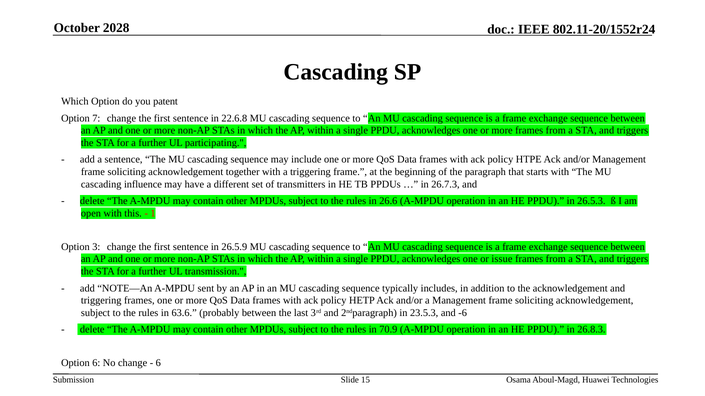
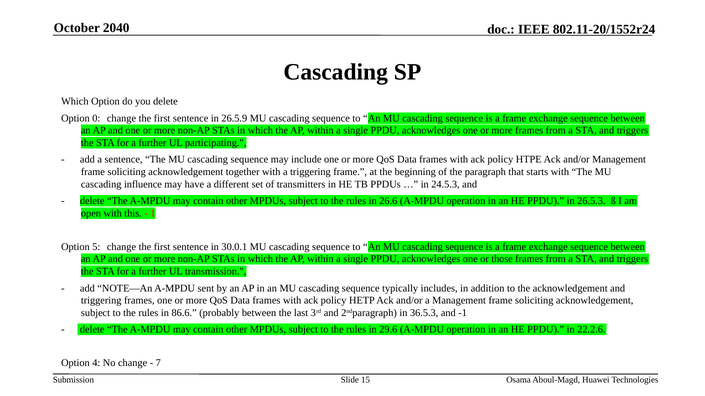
2028: 2028 -> 2040
you patent: patent -> delete
7: 7 -> 0
22.6.8: 22.6.8 -> 26.5.9
26.7.3: 26.7.3 -> 24.5.3
3: 3 -> 5
26.5.9: 26.5.9 -> 30.0.1
issue: issue -> those
63.6: 63.6 -> 86.6
23.5.3: 23.5.3 -> 36.5.3
-6: -6 -> -1
70.9: 70.9 -> 29.6
26.8.3: 26.8.3 -> 22.2.6
Option 6: 6 -> 4
6 at (158, 364): 6 -> 7
